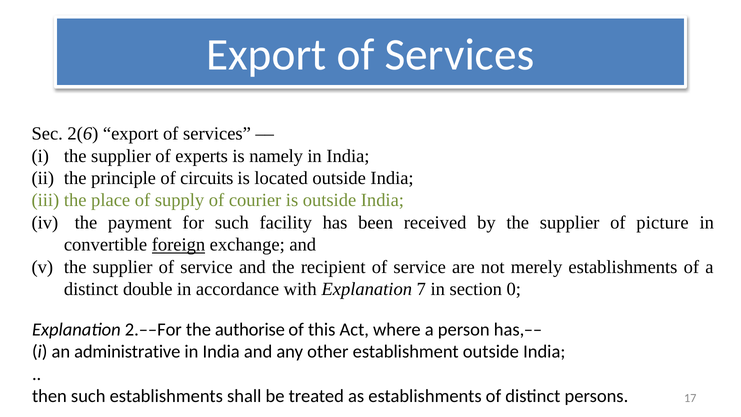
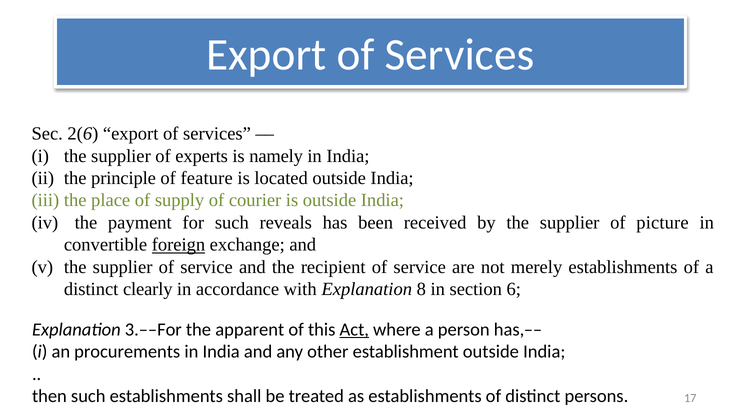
circuits: circuits -> feature
facility: facility -> reveals
double: double -> clearly
7: 7 -> 8
0: 0 -> 6
2.––For: 2.––For -> 3.––For
authorise: authorise -> apparent
Act underline: none -> present
administrative: administrative -> procurements
